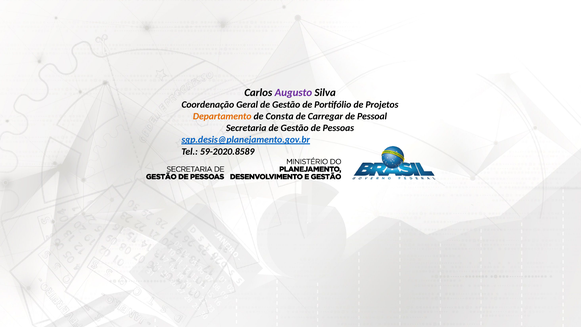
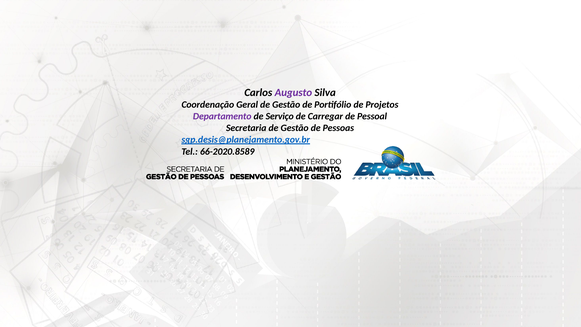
Departamento colour: orange -> purple
Consta: Consta -> Serviço
59-2020.8589: 59-2020.8589 -> 66-2020.8589
